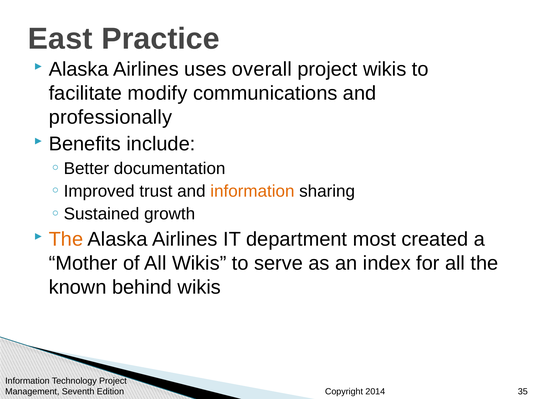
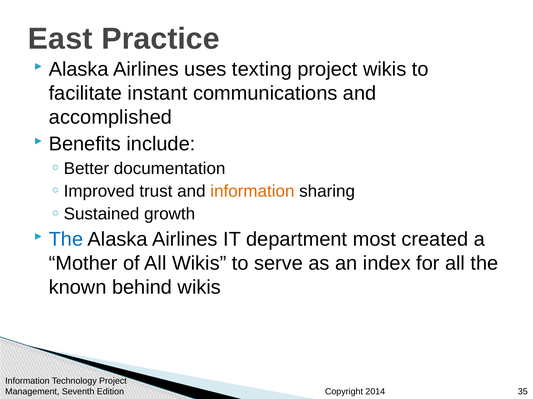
overall: overall -> texting
modify: modify -> instant
professionally: professionally -> accomplished
The at (66, 240) colour: orange -> blue
